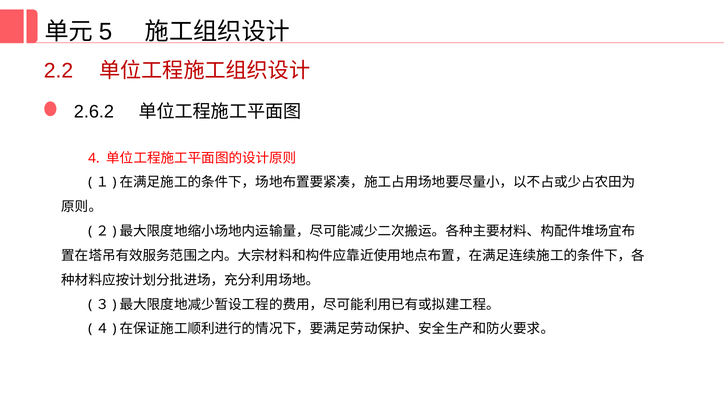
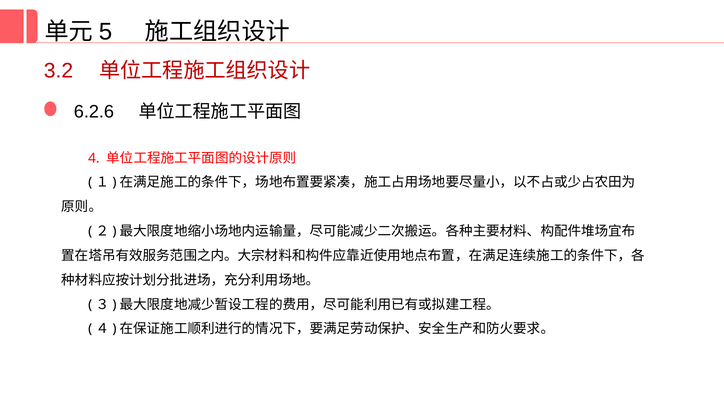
2.2: 2.2 -> 3.2
2.6.2: 2.6.2 -> 6.2.6
